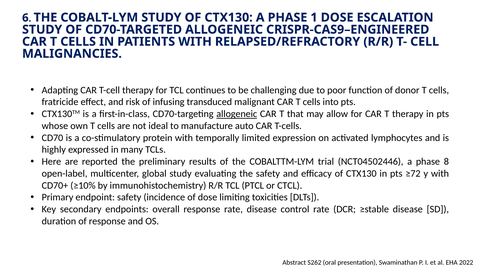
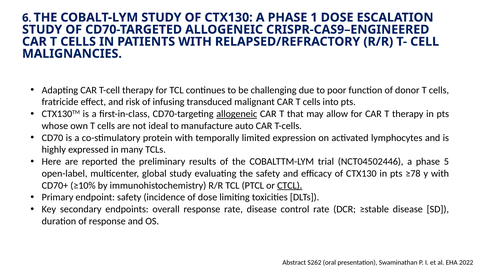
8: 8 -> 5
≥72: ≥72 -> ≥78
CTCL underline: none -> present
